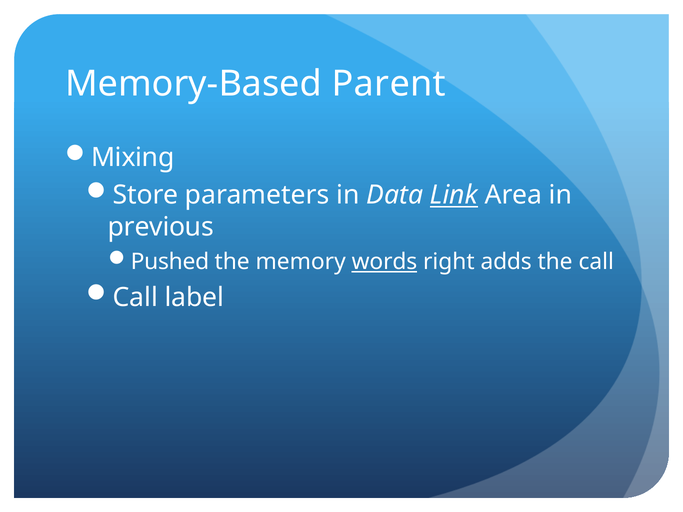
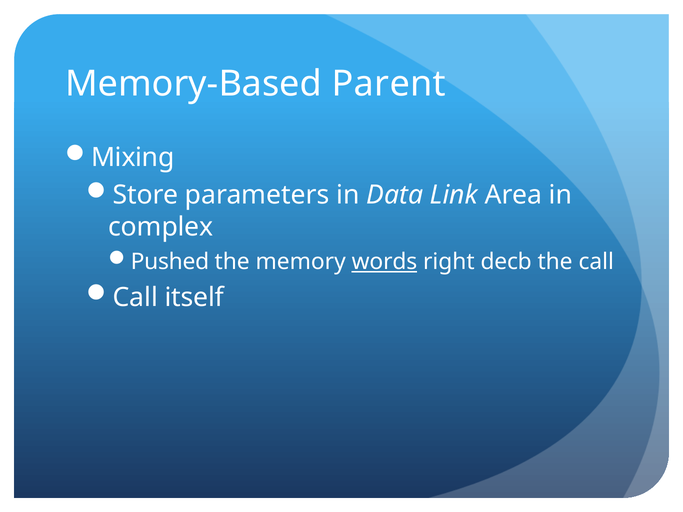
Link underline: present -> none
previous: previous -> complex
adds: adds -> decb
label: label -> itself
